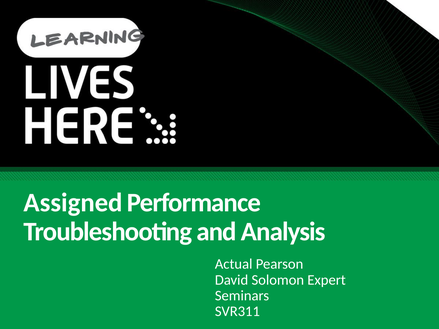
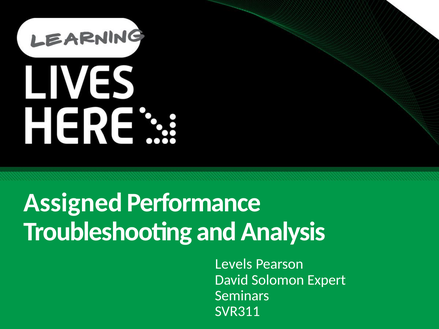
Actual: Actual -> Levels
